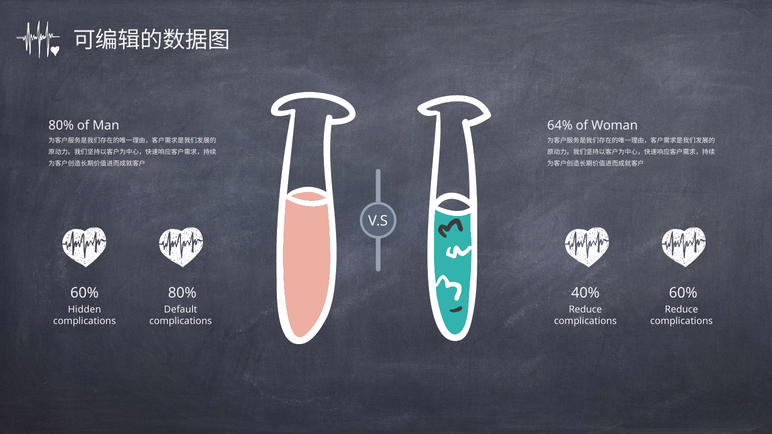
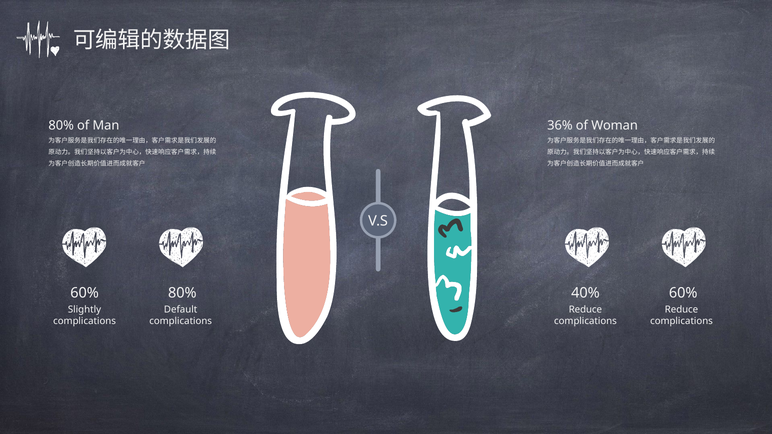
64%: 64% -> 36%
Hidden: Hidden -> Slightly
